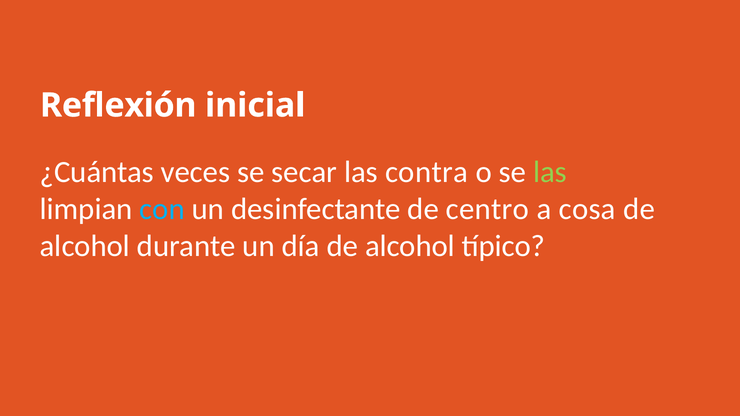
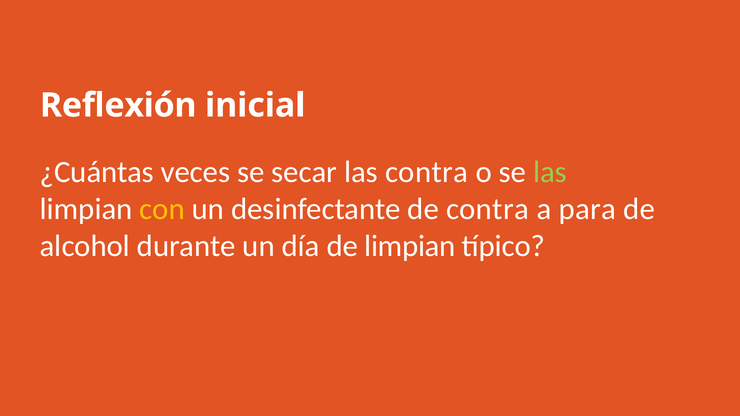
con colour: light blue -> yellow
de centro: centro -> contra
cosa: cosa -> para
día de alcohol: alcohol -> limpian
